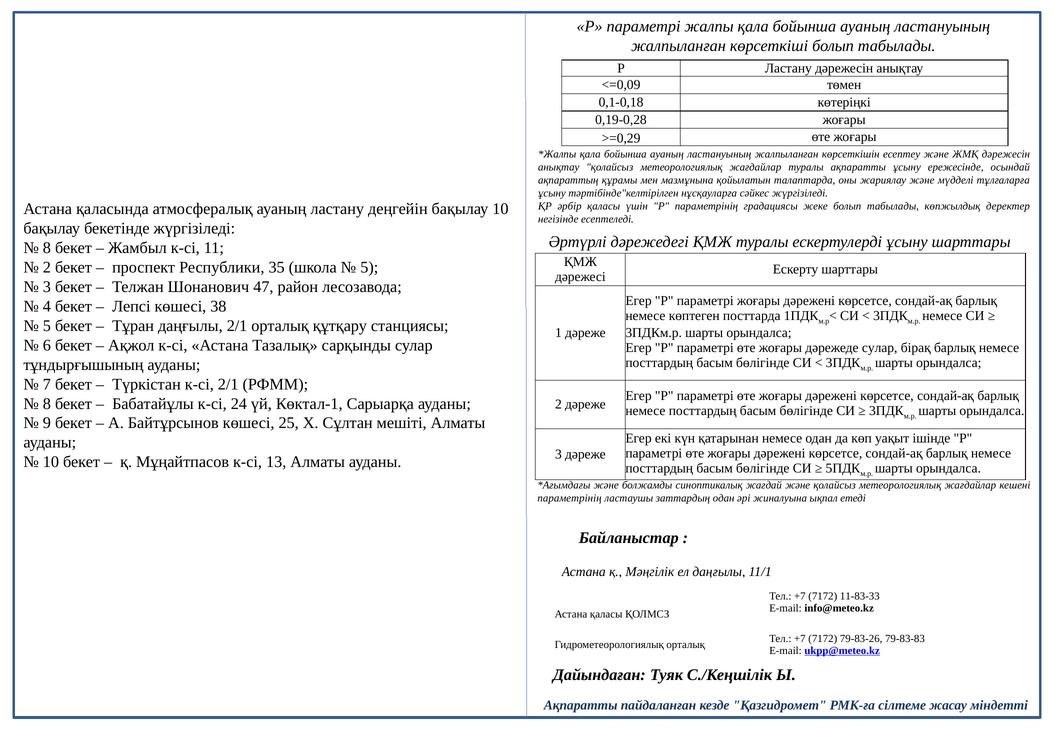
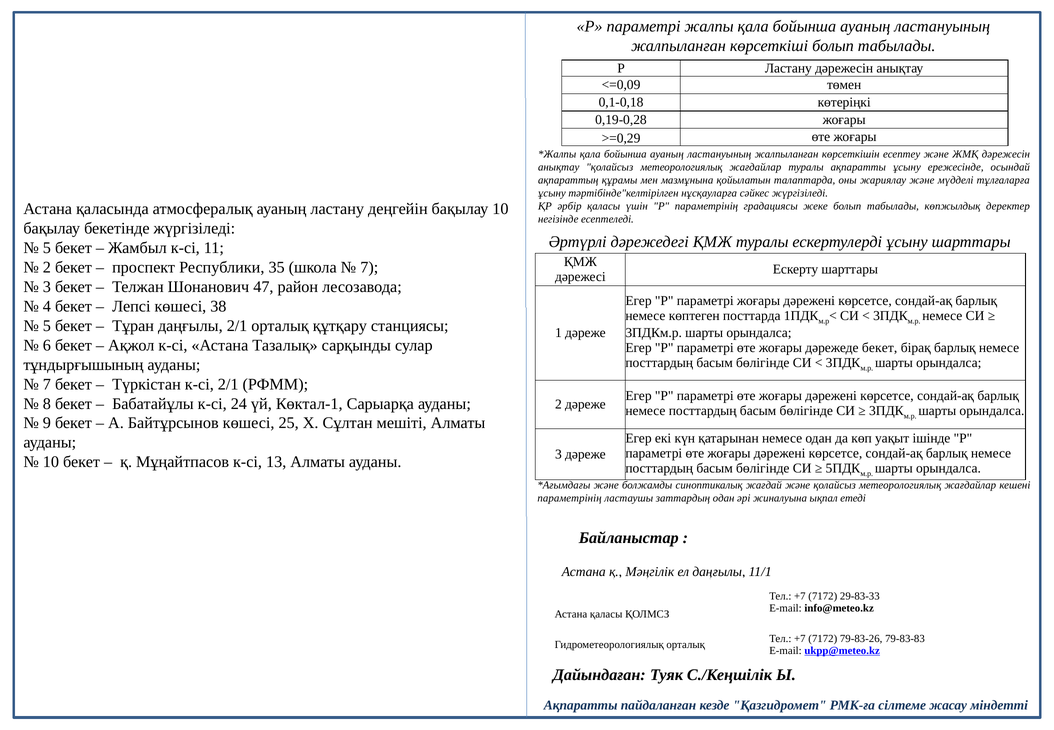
8 at (47, 248): 8 -> 5
5 at (369, 267): 5 -> 7
дәрежеде сулар: сулар -> бекет
11-83-33: 11-83-33 -> 29-83-33
